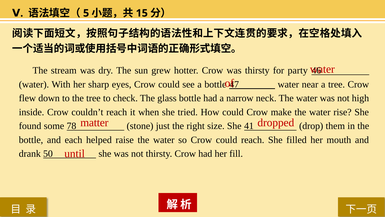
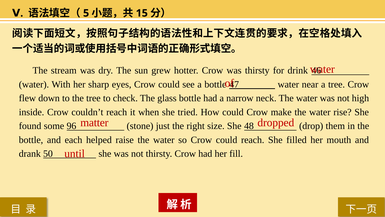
party: party -> drink
78: 78 -> 96
41: 41 -> 48
